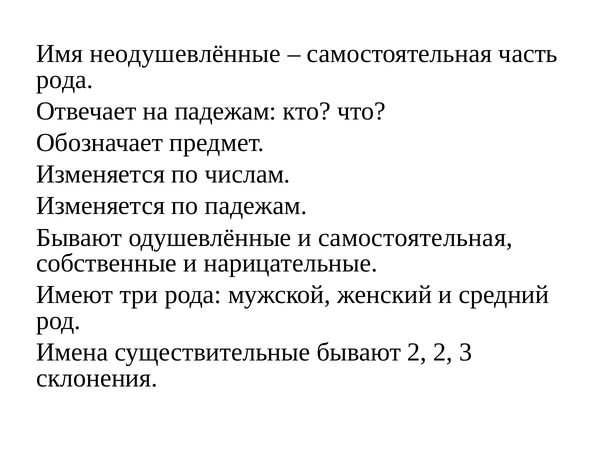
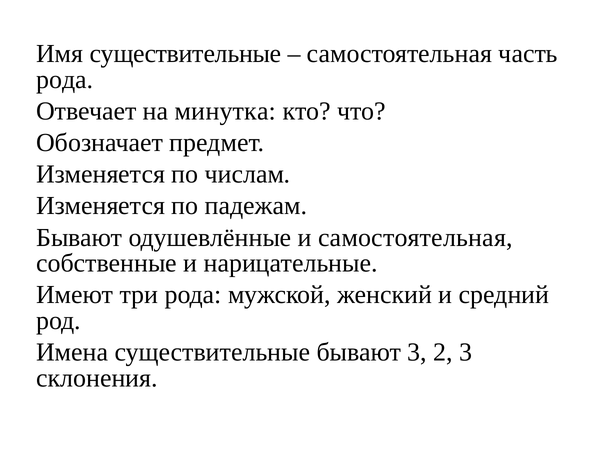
Имя неодушевлённые: неодушевлённые -> существительные
на падежам: падежам -> минутка
бывают 2: 2 -> 3
